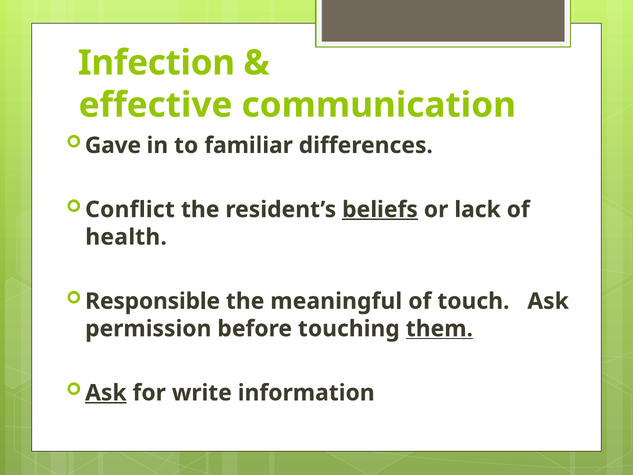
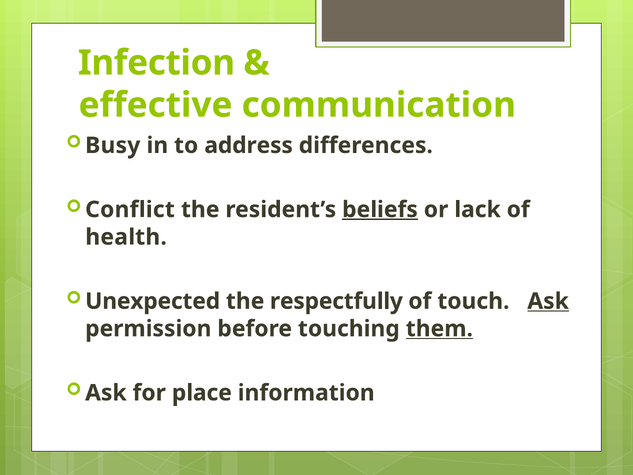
Gave: Gave -> Busy
familiar: familiar -> address
Responsible: Responsible -> Unexpected
meaningful: meaningful -> respectfully
Ask at (548, 301) underline: none -> present
Ask at (106, 393) underline: present -> none
write: write -> place
